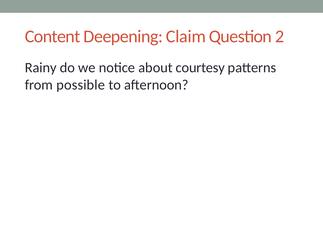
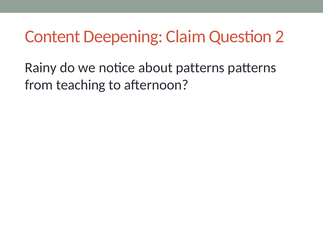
about courtesy: courtesy -> patterns
possible: possible -> teaching
